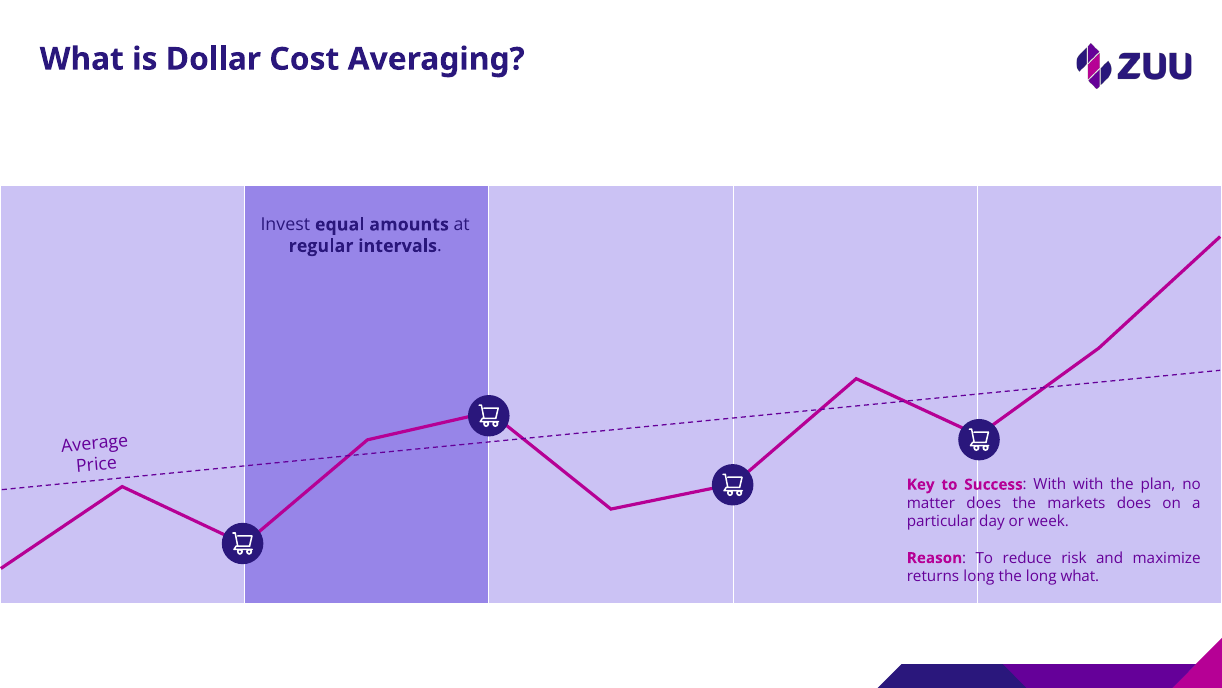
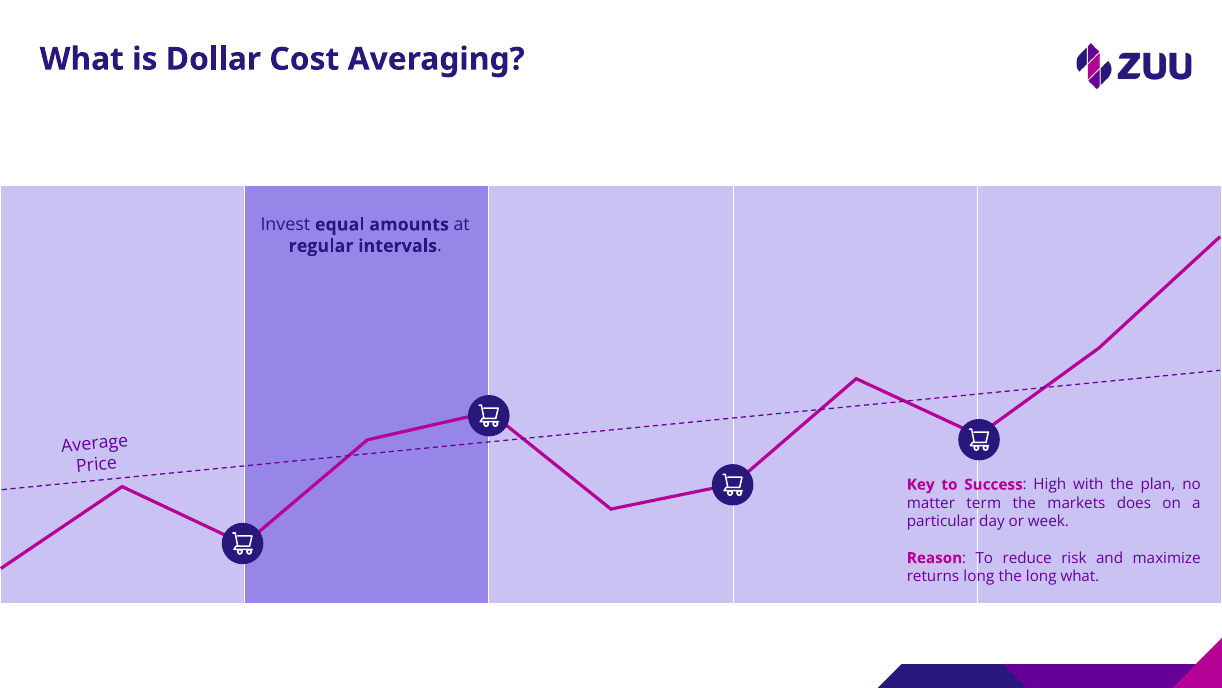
Success With: With -> High
matter does: does -> term
